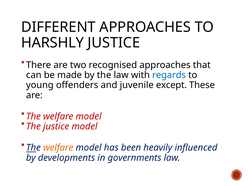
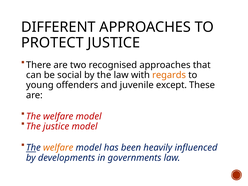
HARSHLY: HARSHLY -> PROTECT
made: made -> social
regards colour: blue -> orange
